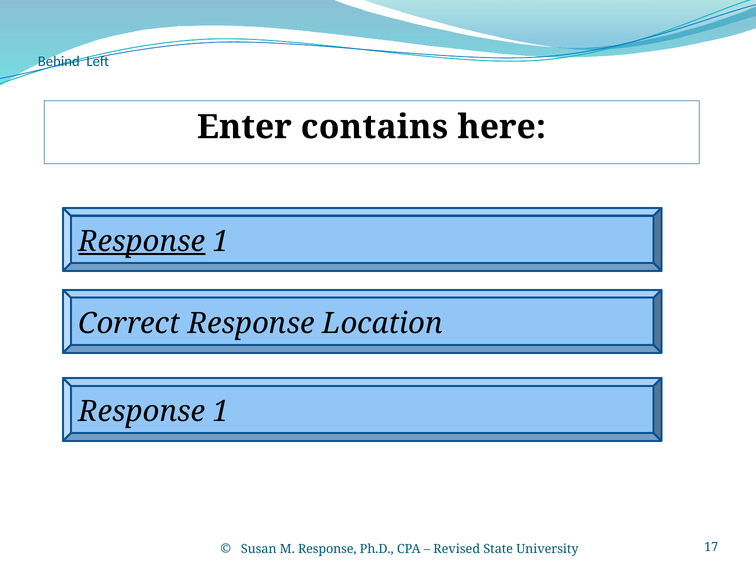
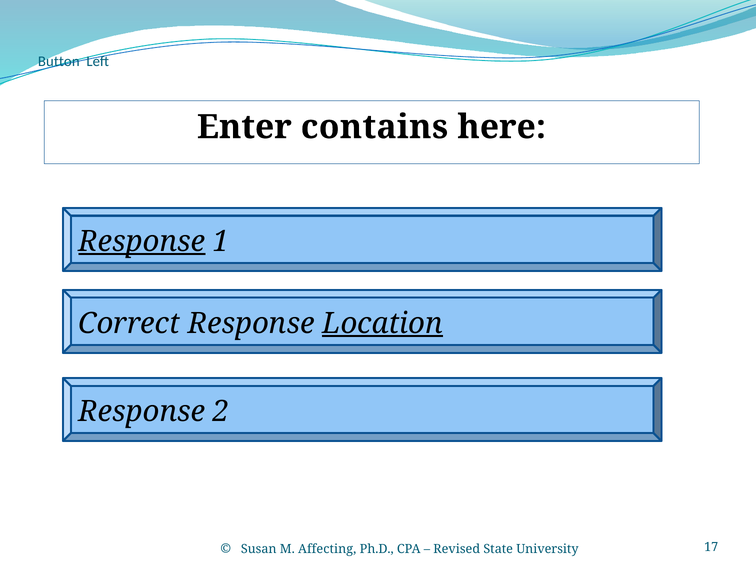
Behind: Behind -> Button
Location underline: none -> present
1 at (221, 412): 1 -> 2
M Response: Response -> Affecting
